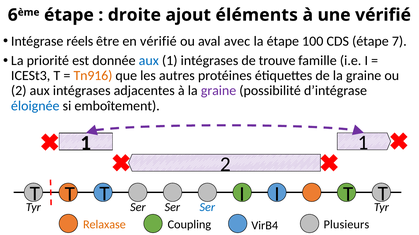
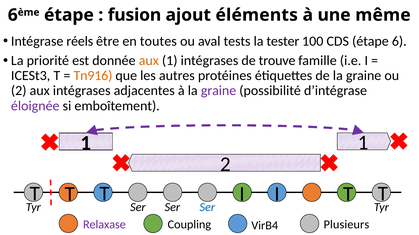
droite: droite -> fusion
une vérifié: vérifié -> même
en vérifié: vérifié -> toutes
avec: avec -> tests
la étape: étape -> tester
étape 7: 7 -> 6
aux at (149, 61) colour: blue -> orange
éloignée colour: blue -> purple
Relaxase colour: orange -> purple
